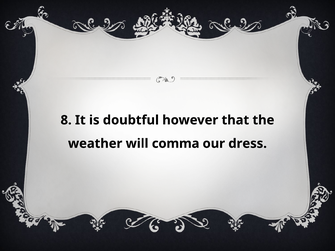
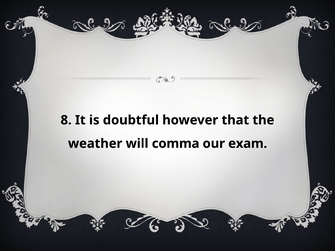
dress: dress -> exam
